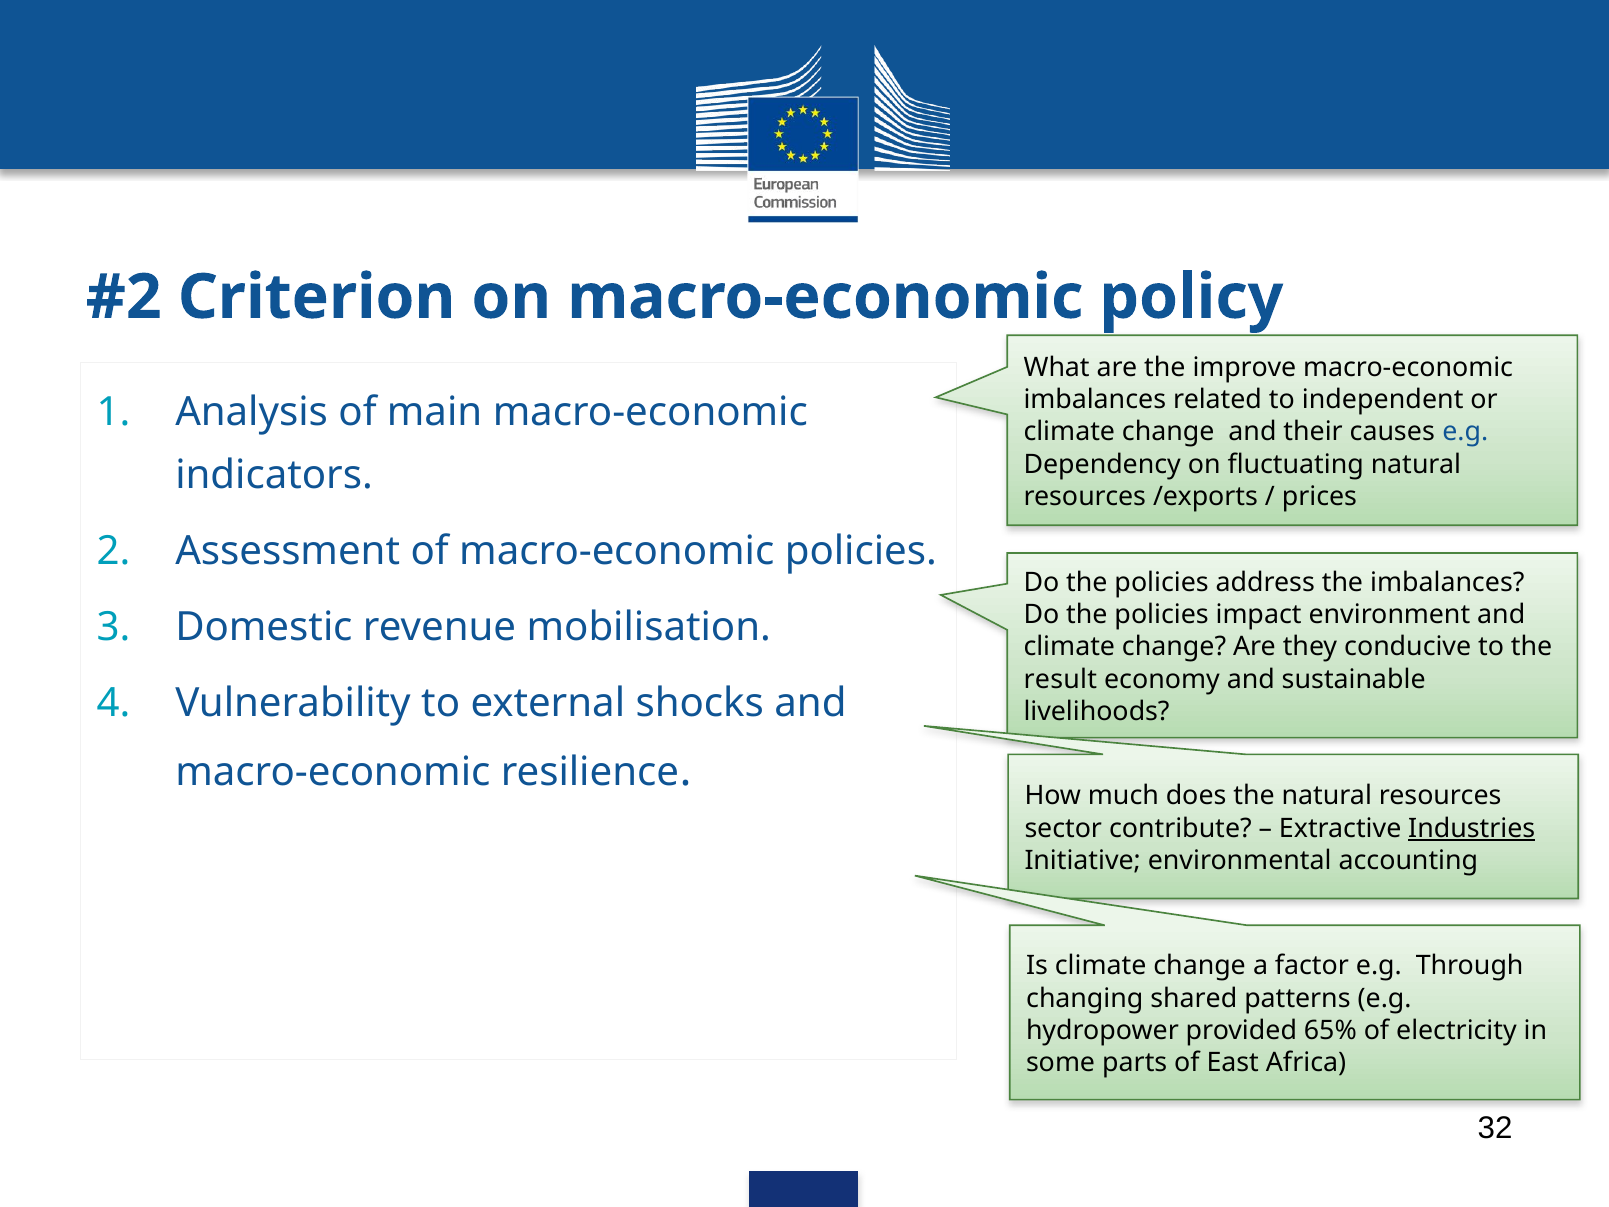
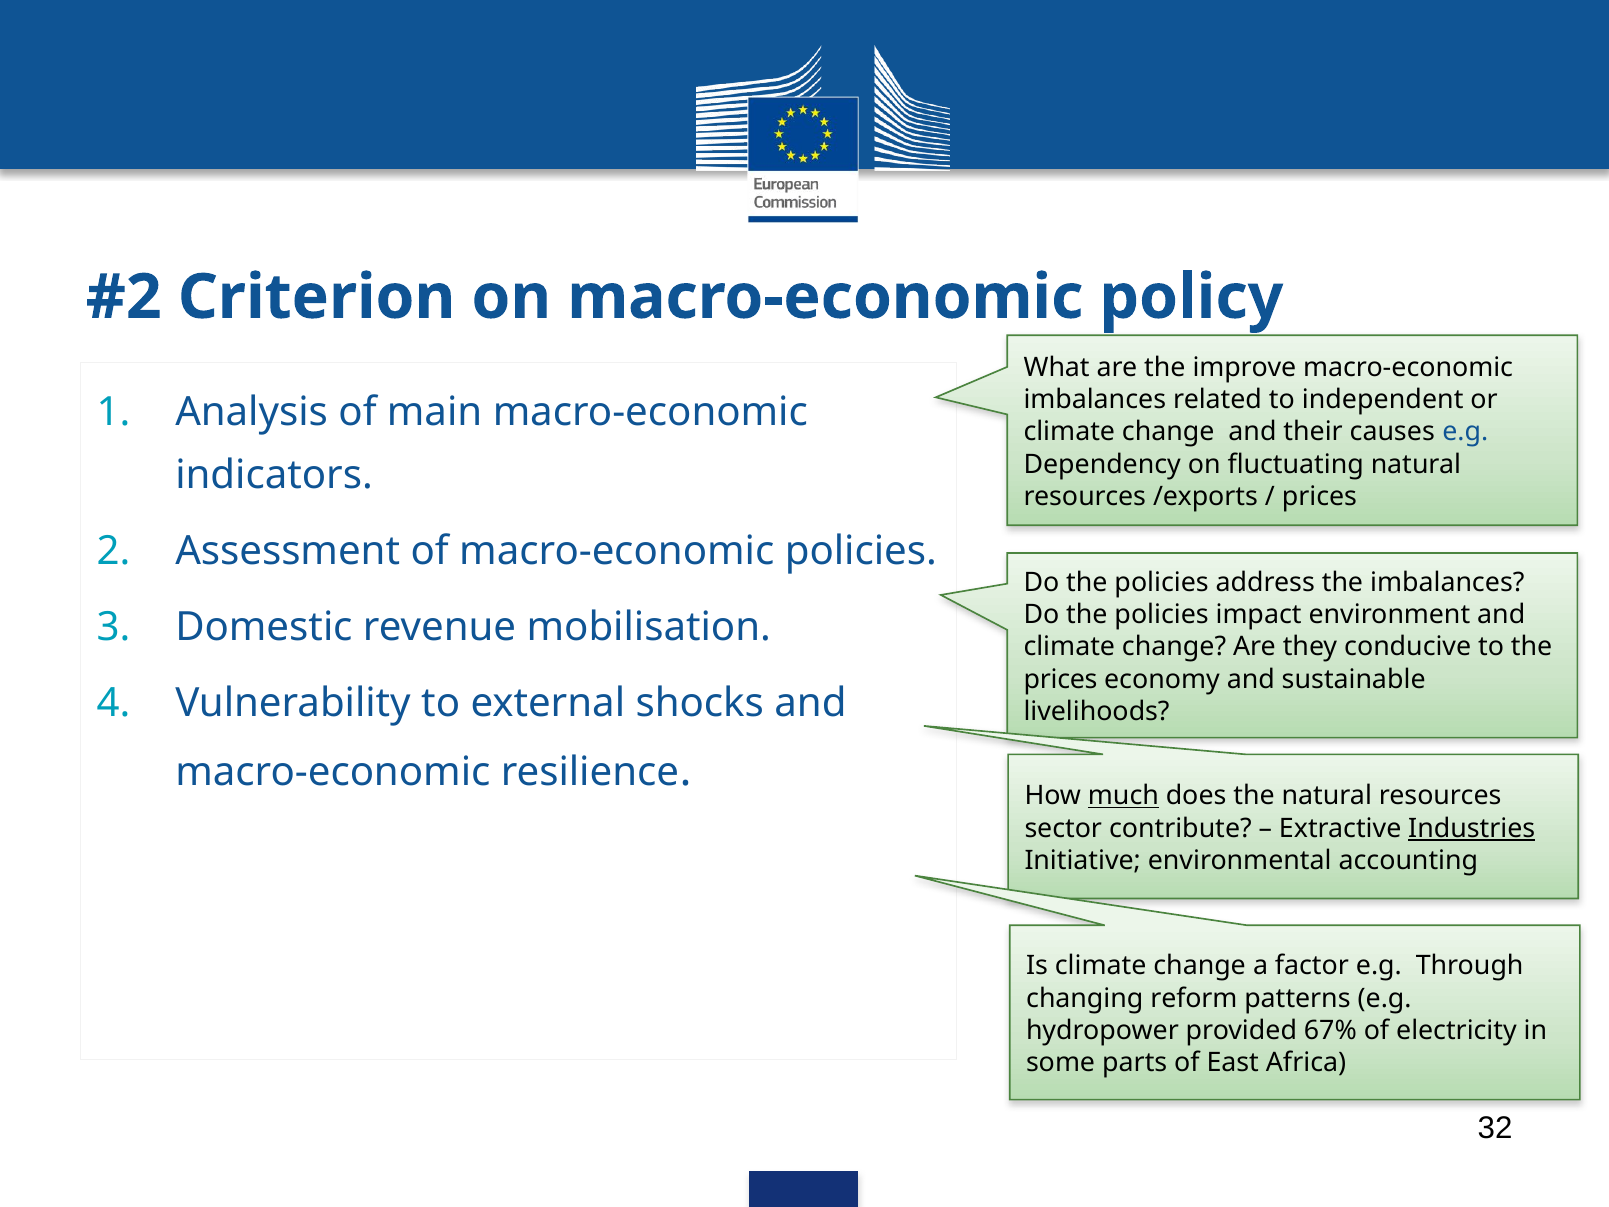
result at (1060, 679): result -> prices
much underline: none -> present
shared: shared -> reform
65%: 65% -> 67%
